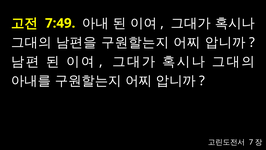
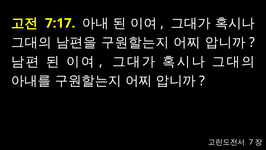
7:49: 7:49 -> 7:17
